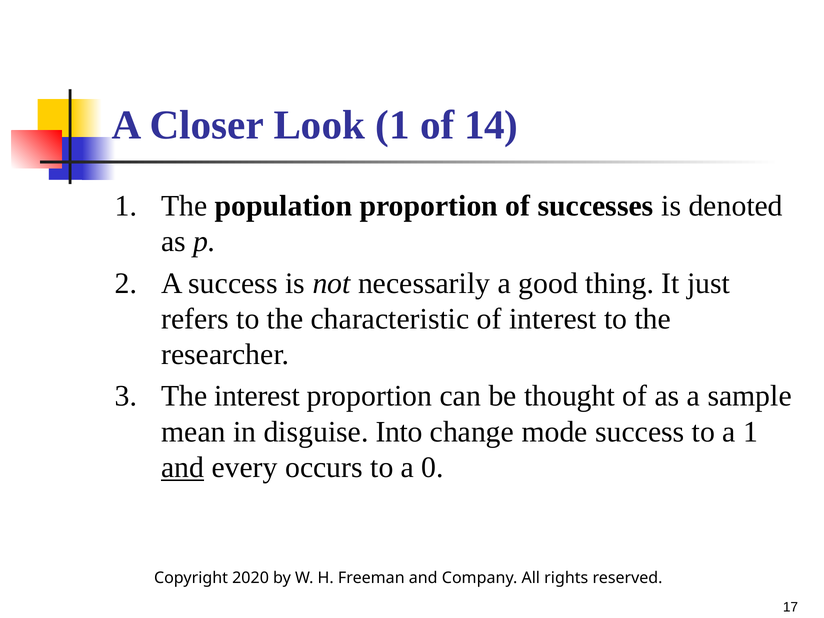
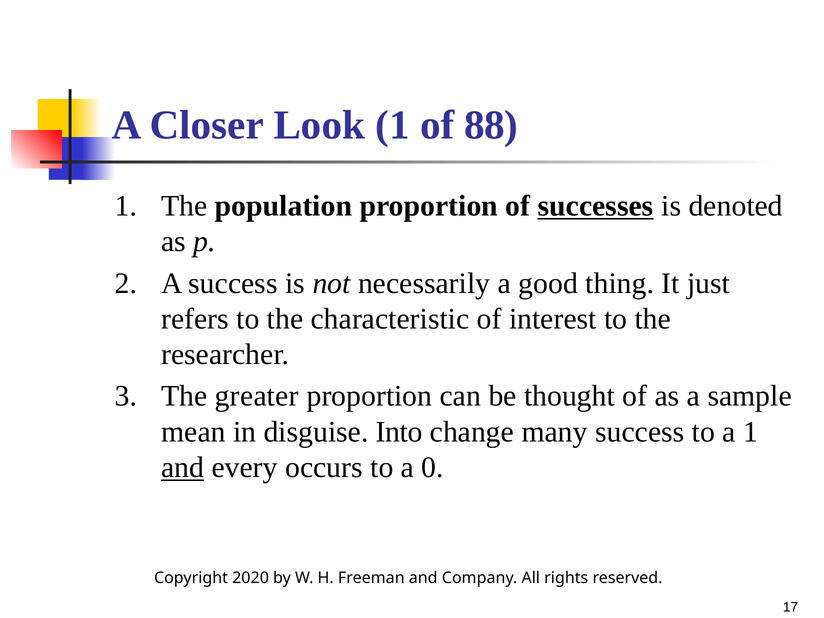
14: 14 -> 88
successes underline: none -> present
The interest: interest -> greater
mode: mode -> many
